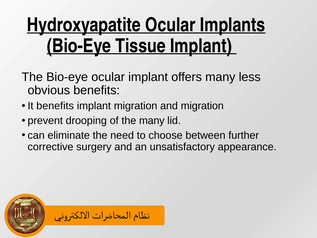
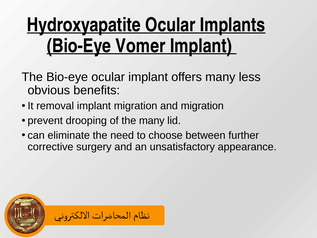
Tissue: Tissue -> Vomer
It benefits: benefits -> removal
